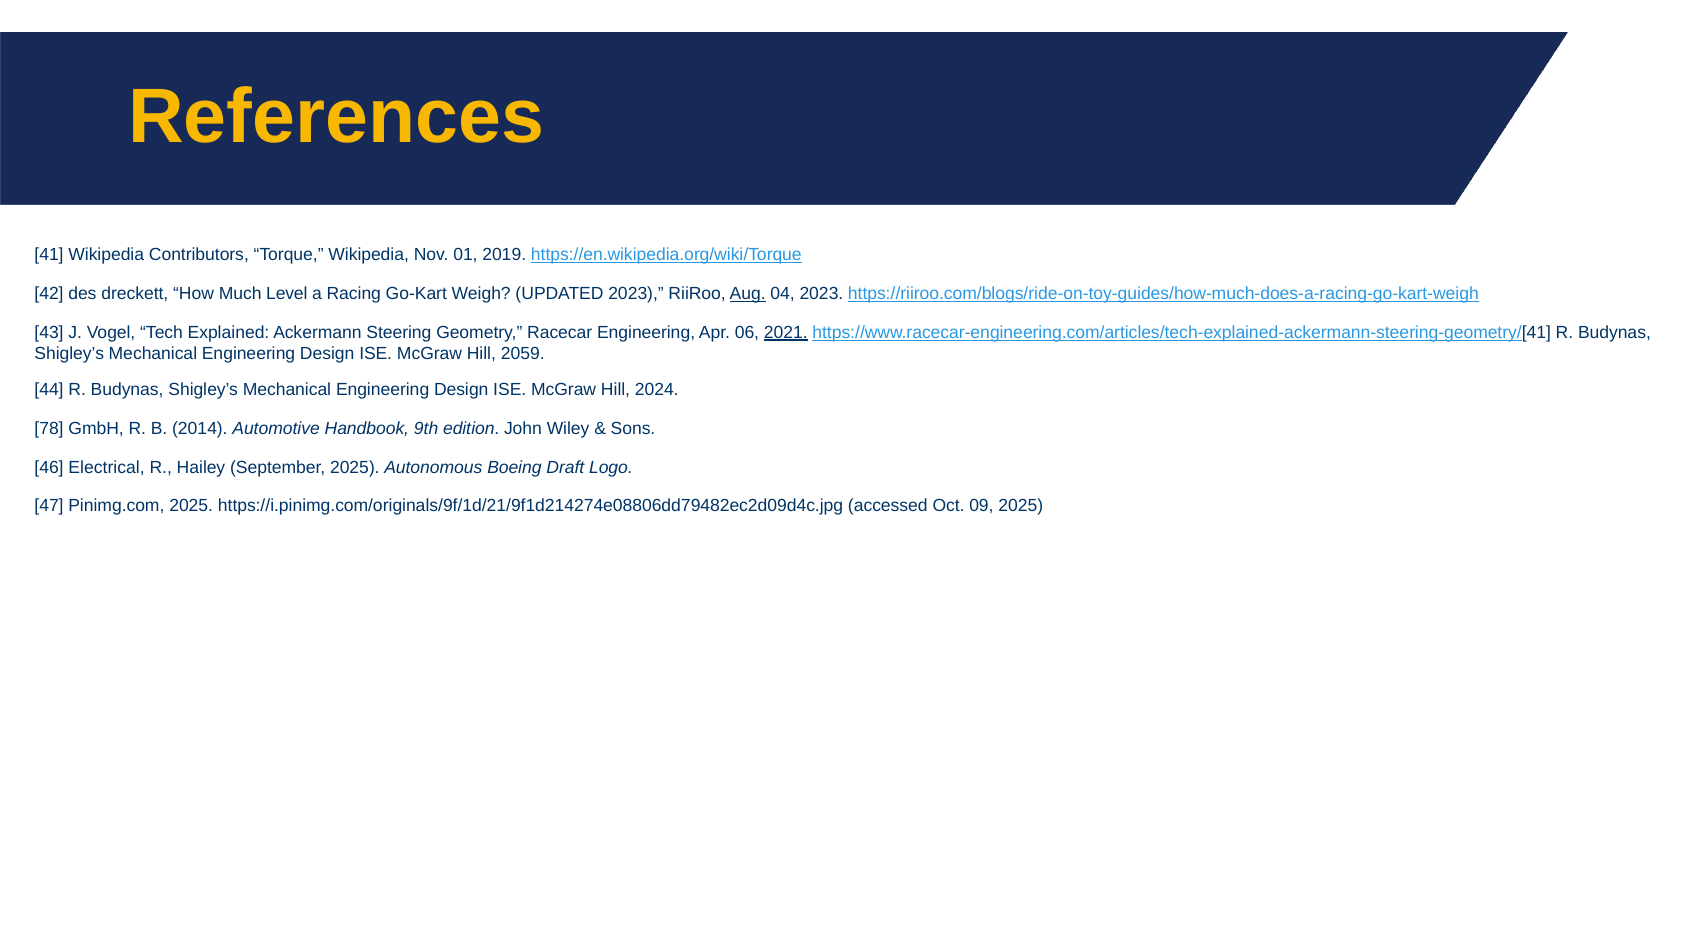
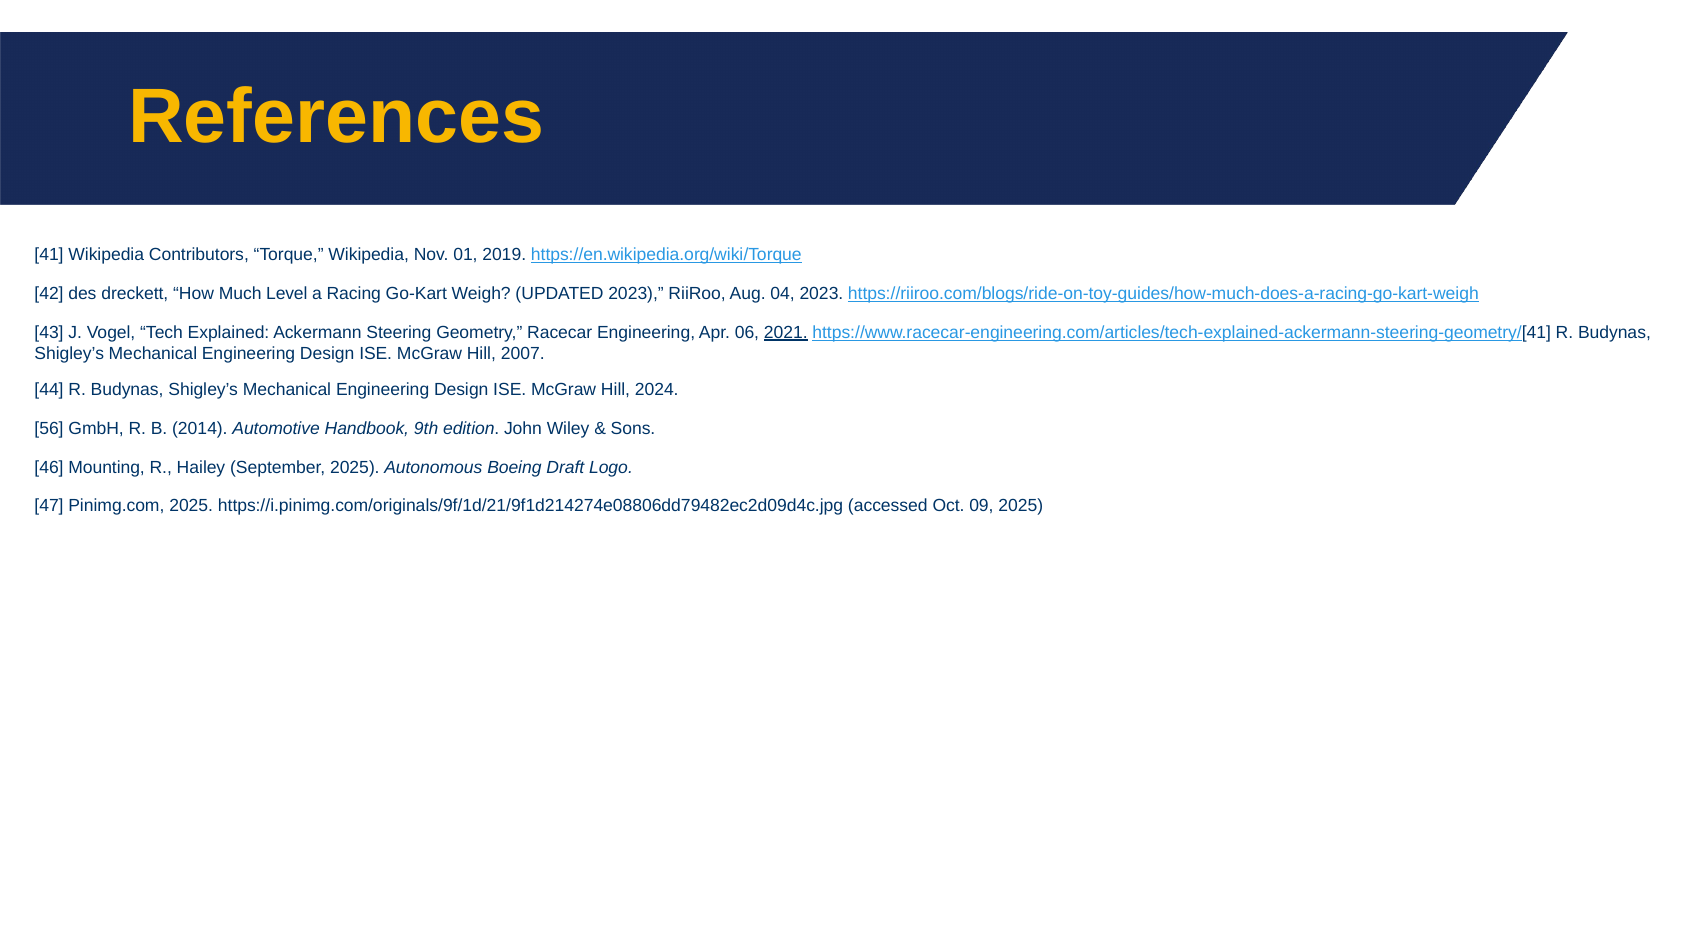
Aug underline: present -> none
2059: 2059 -> 2007
78: 78 -> 56
Electrical: Electrical -> Mounting
